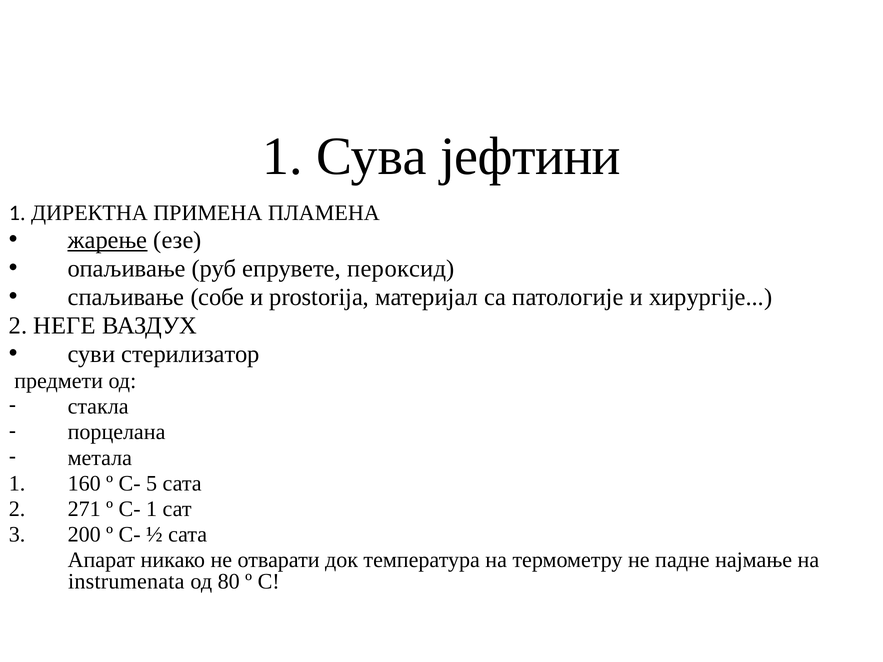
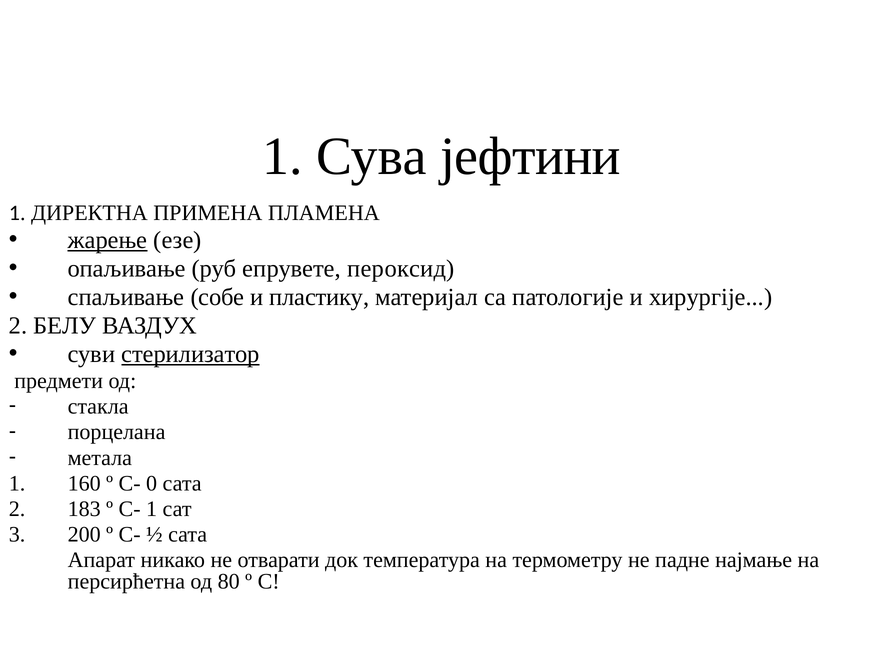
prostorija: prostorija -> пластику
НЕГЕ: НЕГЕ -> БЕЛУ
стерилизатор underline: none -> present
5: 5 -> 0
271: 271 -> 183
instrumenata: instrumenata -> персирћетна
